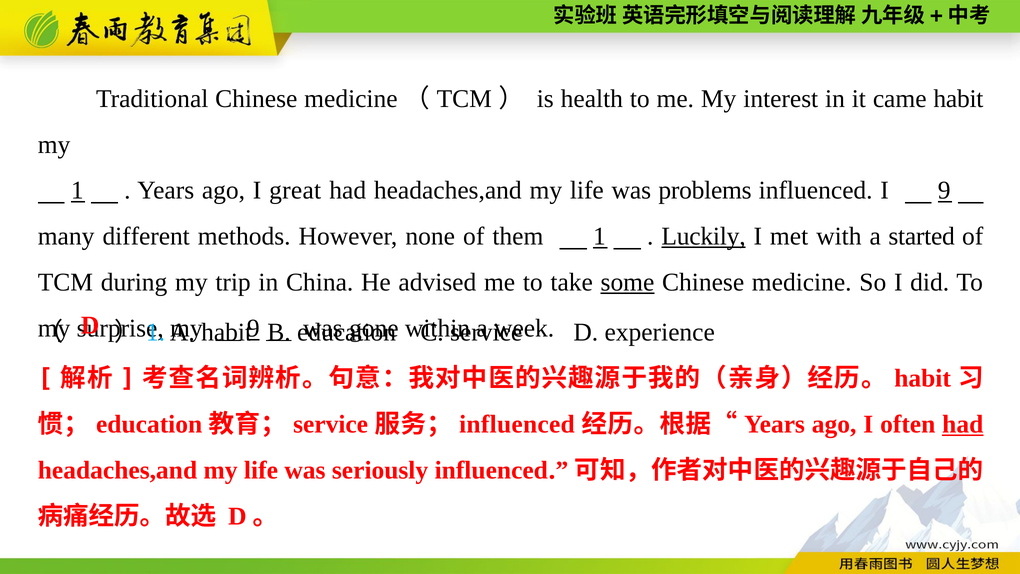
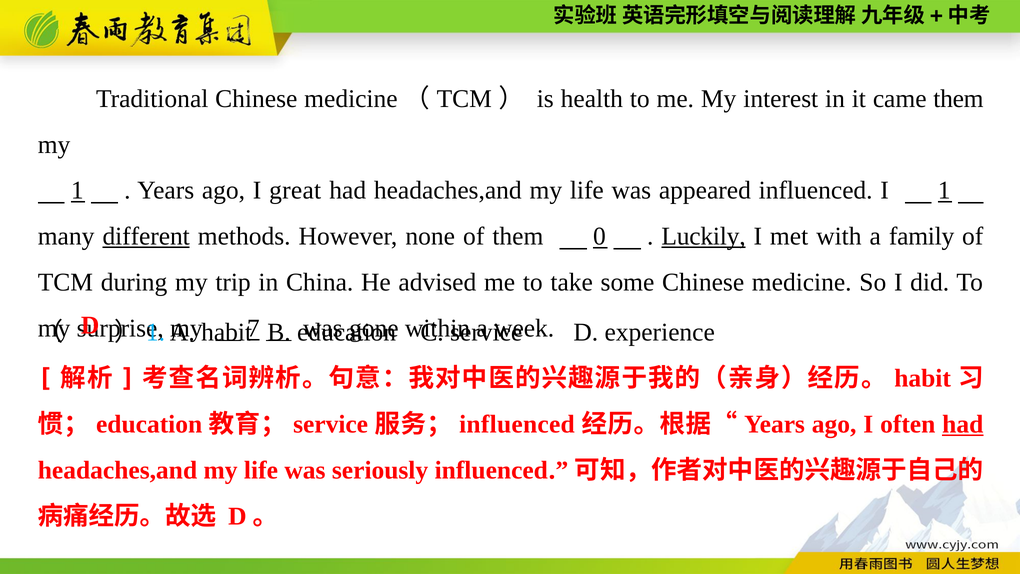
came habit: habit -> them
problems: problems -> appeared
I 9: 9 -> 1
different underline: none -> present
them 1: 1 -> 0
started: started -> family
some underline: present -> none
9 at (253, 328): 9 -> 7
